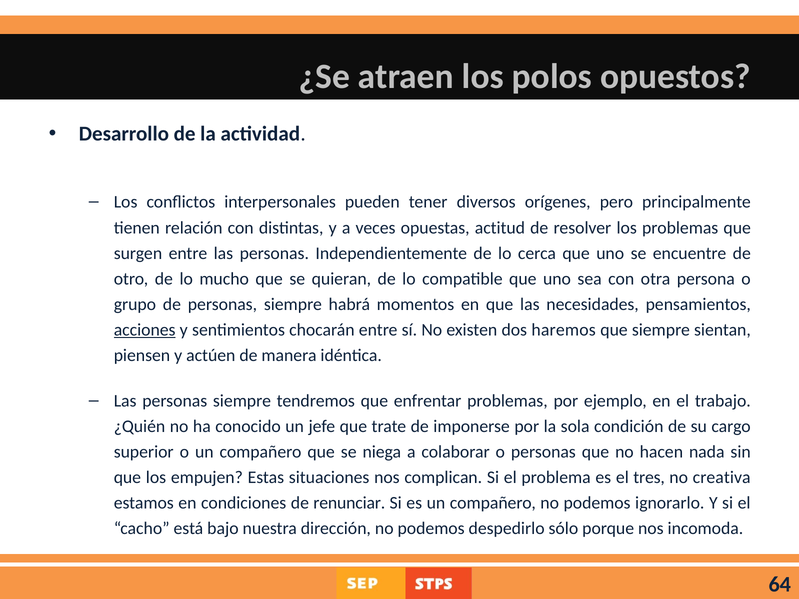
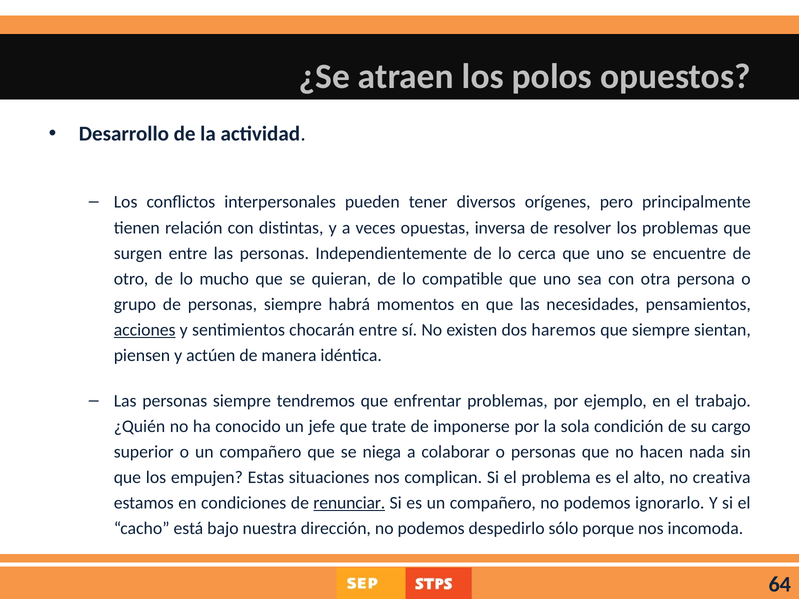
actitud: actitud -> inversa
tres: tres -> alto
renunciar underline: none -> present
